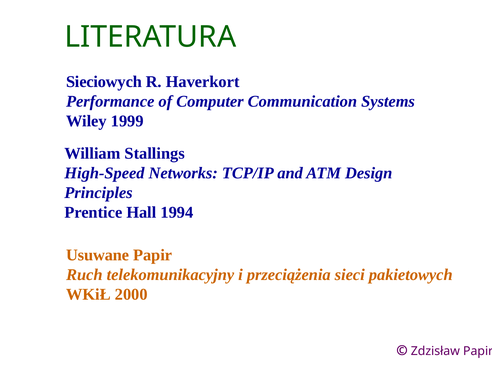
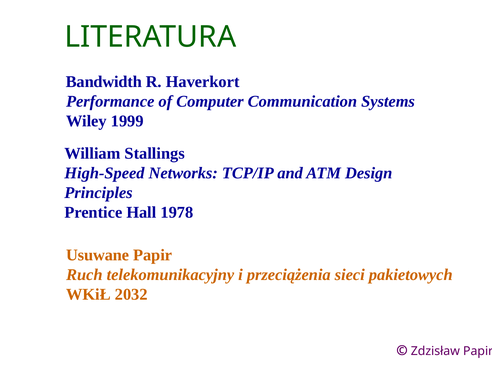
Sieciowych: Sieciowych -> Bandwidth
1994: 1994 -> 1978
2000: 2000 -> 2032
